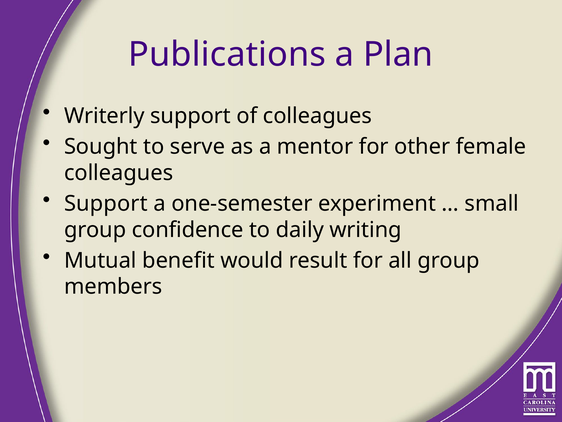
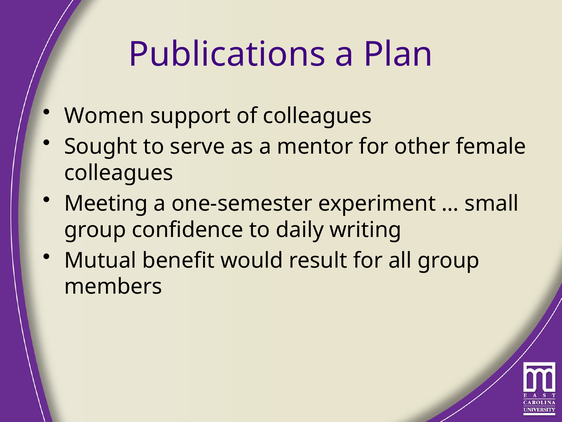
Writerly: Writerly -> Women
Support at (106, 203): Support -> Meeting
